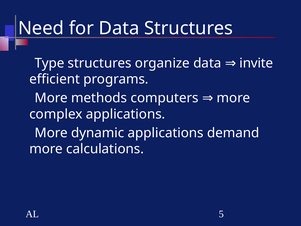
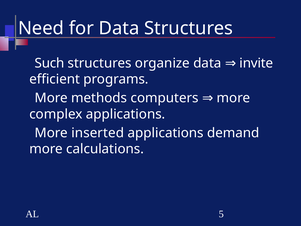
Type: Type -> Such
dynamic: dynamic -> inserted
